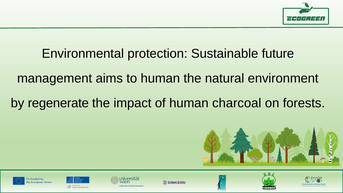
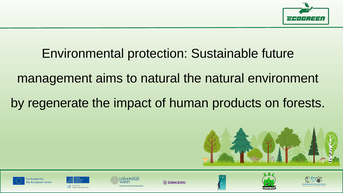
to human: human -> natural
charcoal: charcoal -> products
